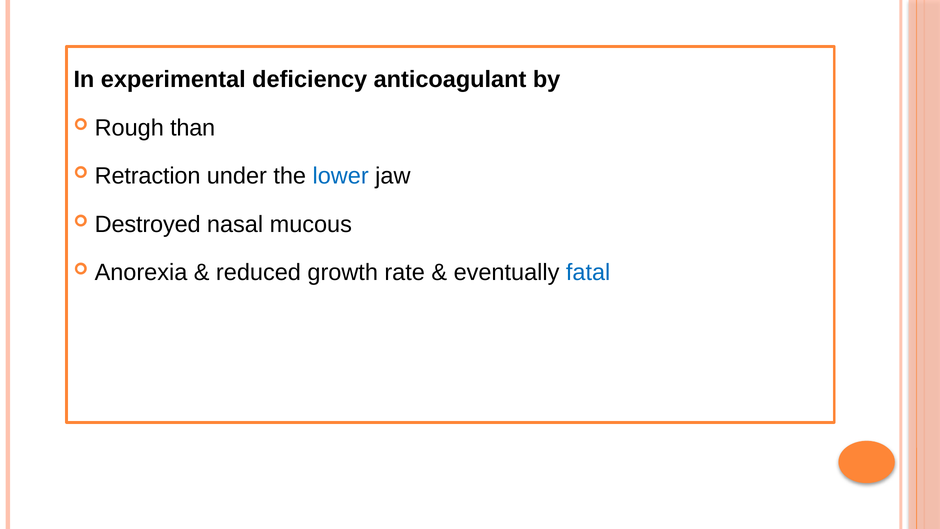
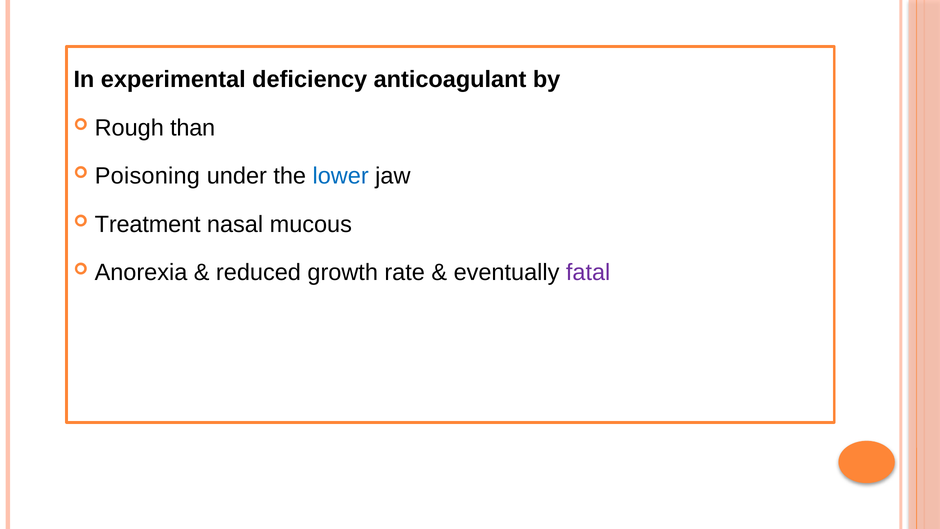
Retraction: Retraction -> Poisoning
Destroyed: Destroyed -> Treatment
fatal colour: blue -> purple
